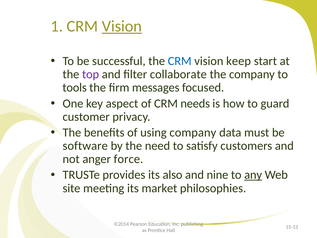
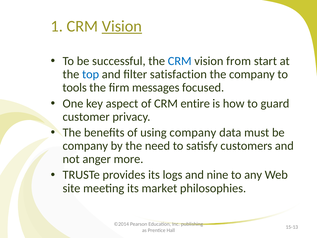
keep: keep -> from
top colour: purple -> blue
collaborate: collaborate -> satisfaction
needs: needs -> entire
software at (85, 146): software -> company
force: force -> more
also: also -> logs
any underline: present -> none
